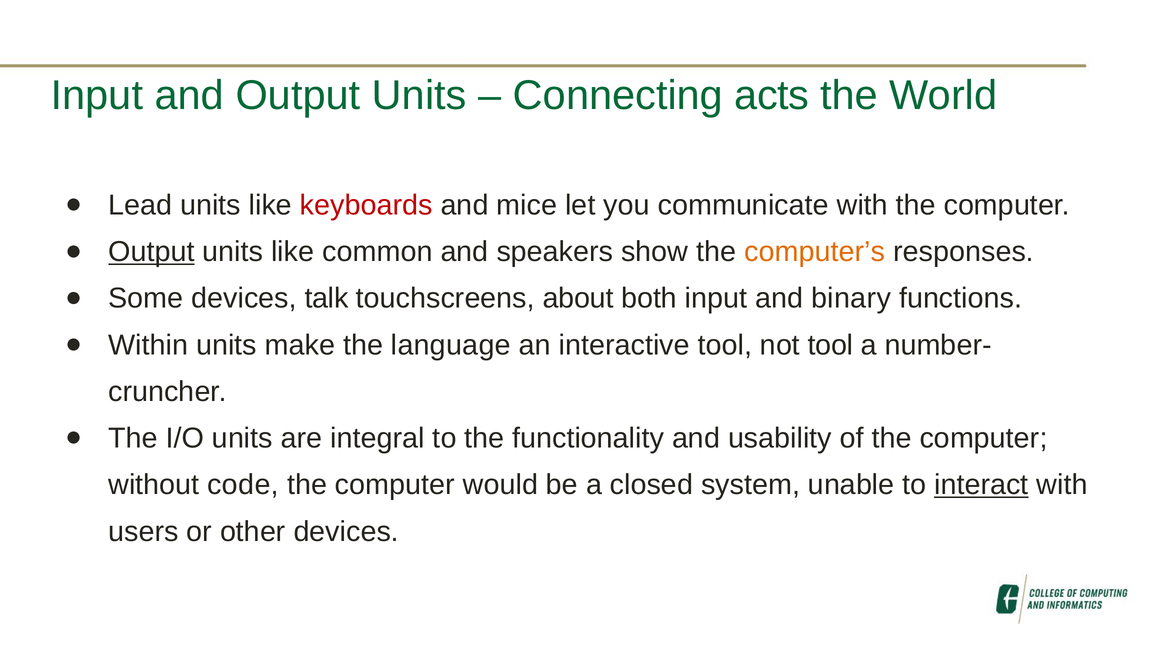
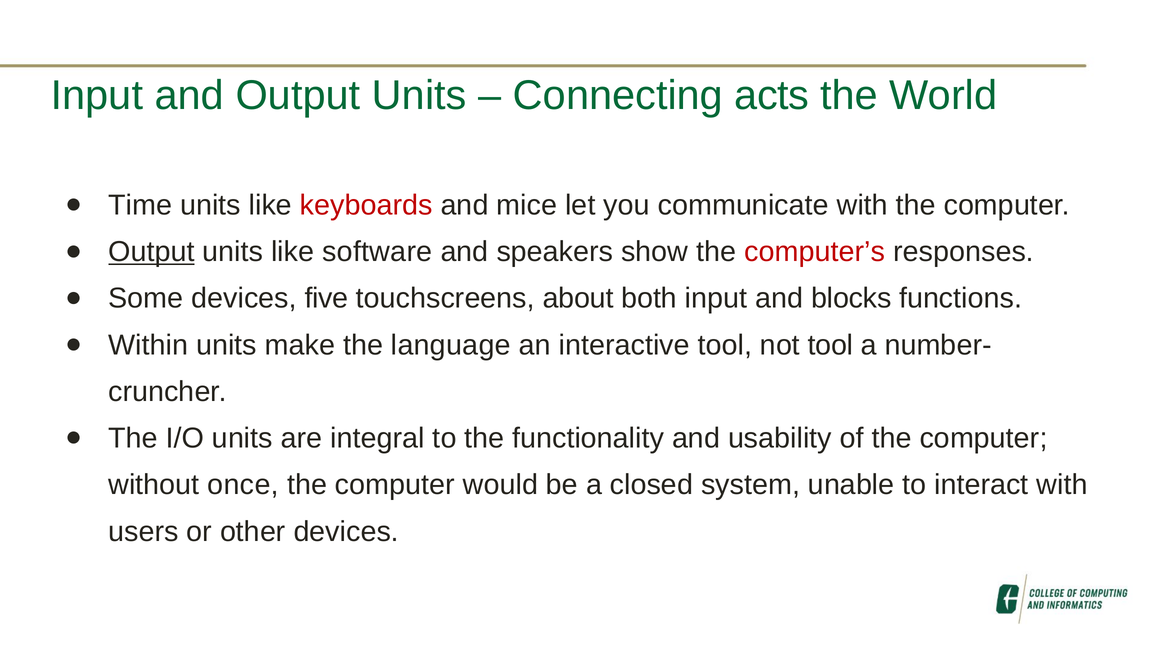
Lead: Lead -> Time
common: common -> software
computer’s colour: orange -> red
talk: talk -> five
binary: binary -> blocks
code: code -> once
interact underline: present -> none
